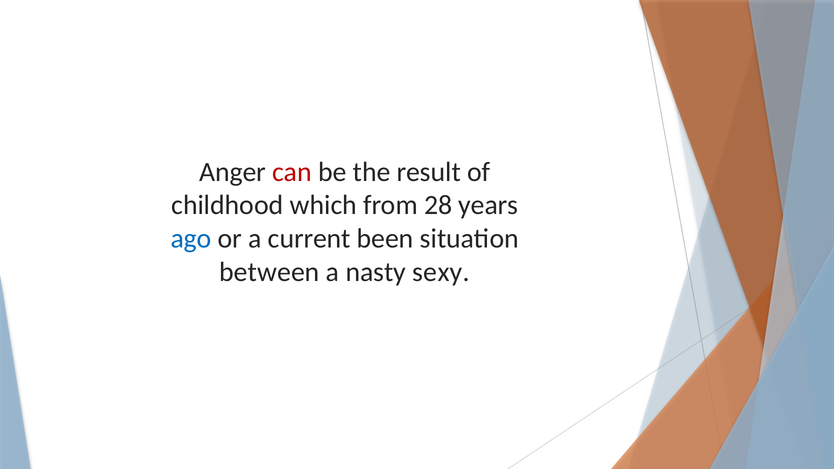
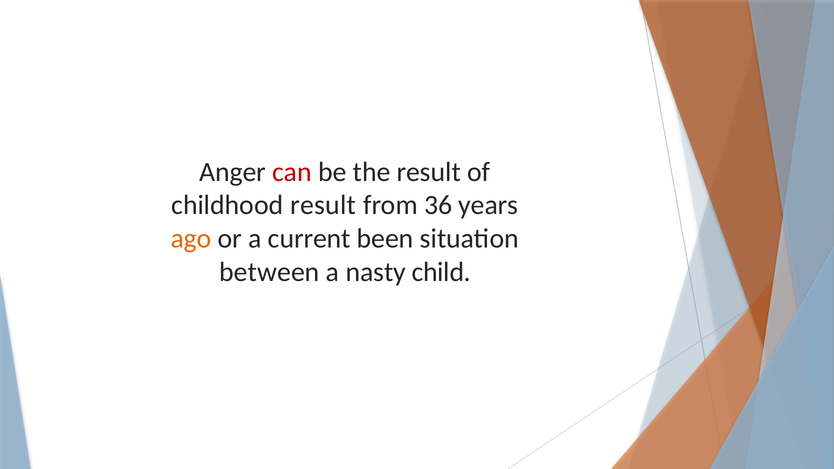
childhood which: which -> result
28: 28 -> 36
ago colour: blue -> orange
sexy: sexy -> child
